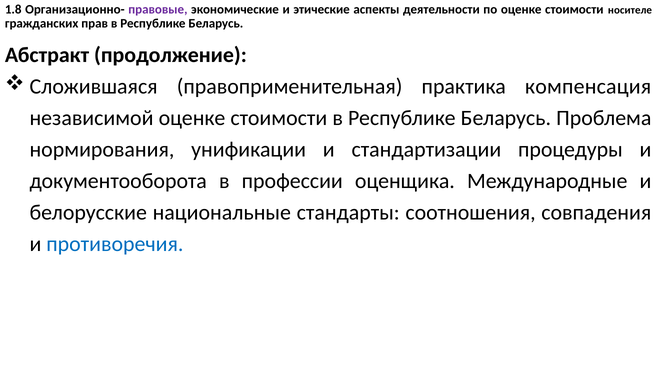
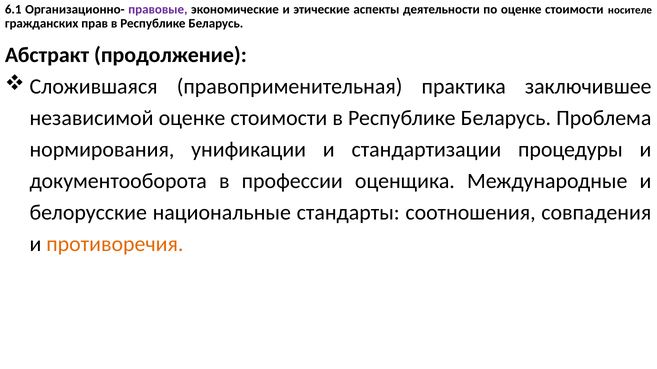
1.8: 1.8 -> 6.1
компенсация: компенсация -> заключившее
противоречия colour: blue -> orange
